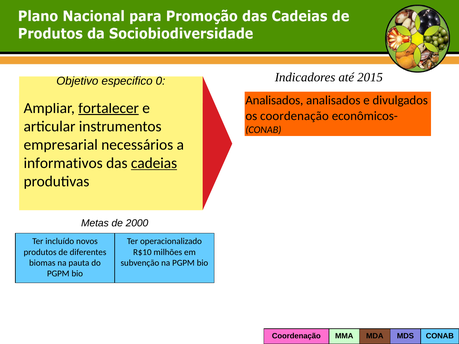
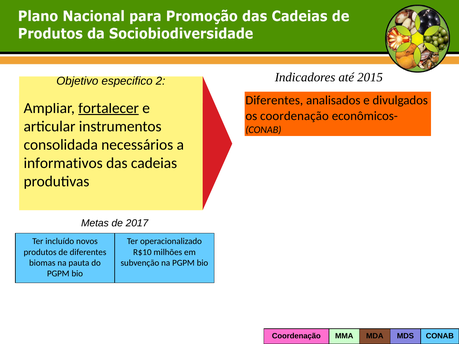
0: 0 -> 2
Analisados at (274, 100): Analisados -> Diferentes
empresarial: empresarial -> consolidada
cadeias underline: present -> none
2000: 2000 -> 2017
